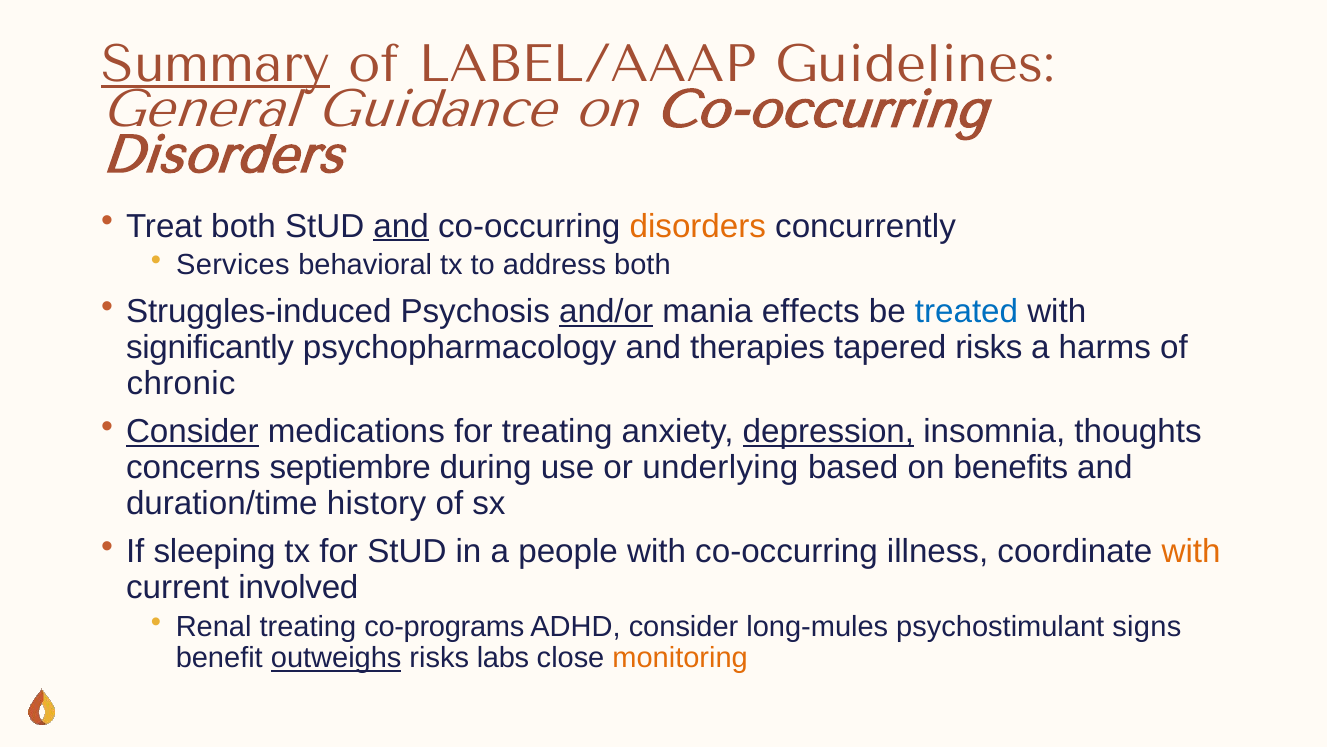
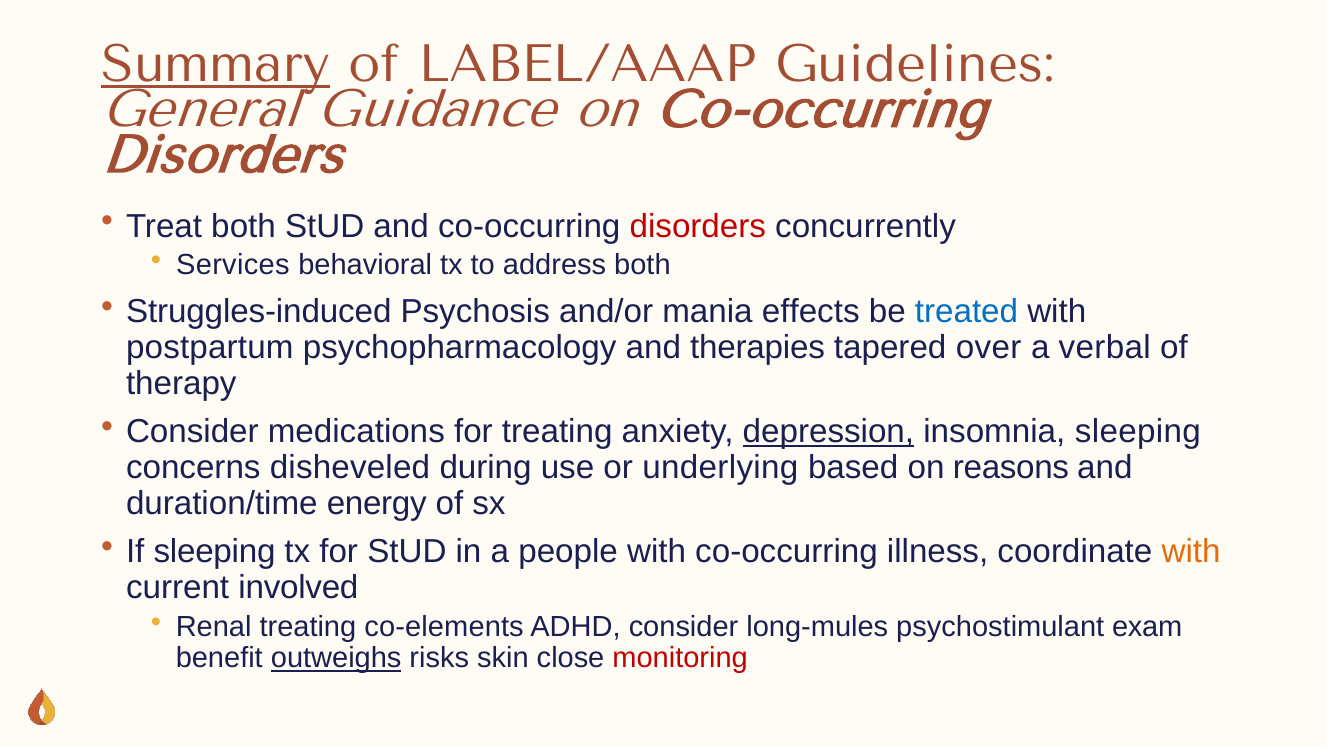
and at (401, 226) underline: present -> none
disorders at (698, 226) colour: orange -> red
and/or underline: present -> none
significantly: significantly -> postpartum
tapered risks: risks -> over
harms: harms -> verbal
chronic: chronic -> therapy
Consider at (192, 432) underline: present -> none
insomnia thoughts: thoughts -> sleeping
septiembre: septiembre -> disheveled
benefits: benefits -> reasons
history: history -> energy
co-programs: co-programs -> co-elements
signs: signs -> exam
labs: labs -> skin
monitoring colour: orange -> red
